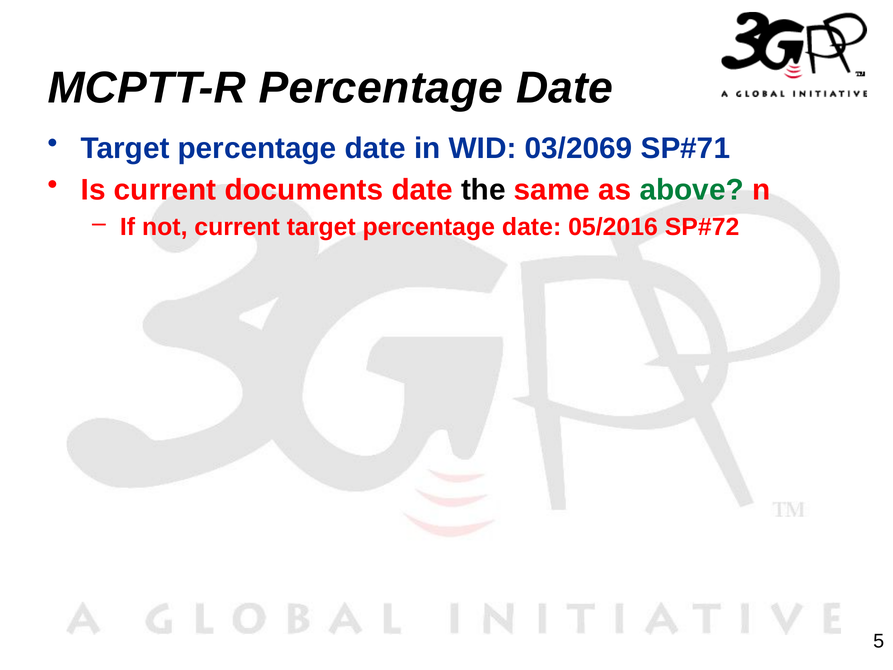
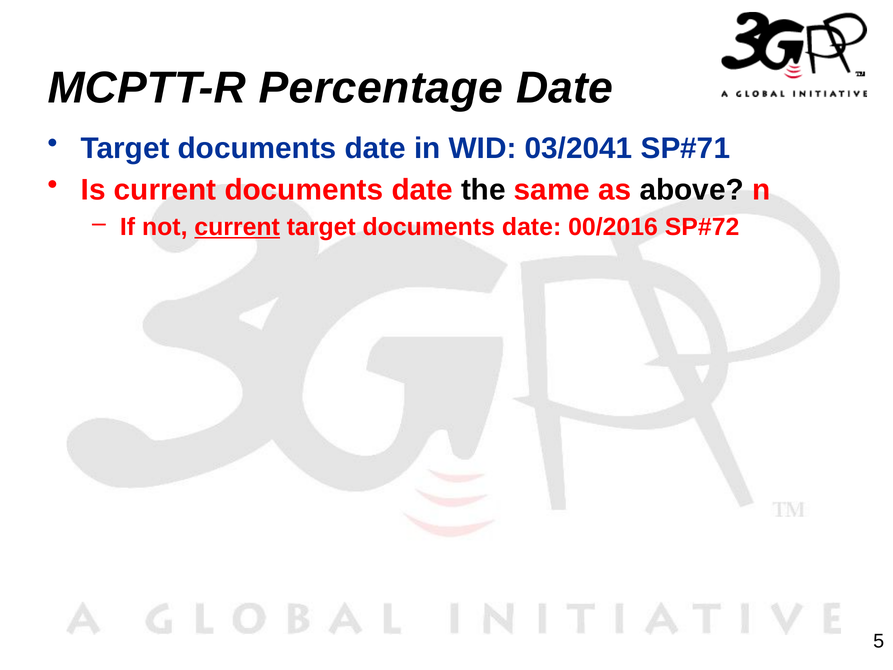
percentage at (257, 148): percentage -> documents
03/2069: 03/2069 -> 03/2041
above colour: green -> black
current at (237, 227) underline: none -> present
percentage at (429, 227): percentage -> documents
05/2016: 05/2016 -> 00/2016
